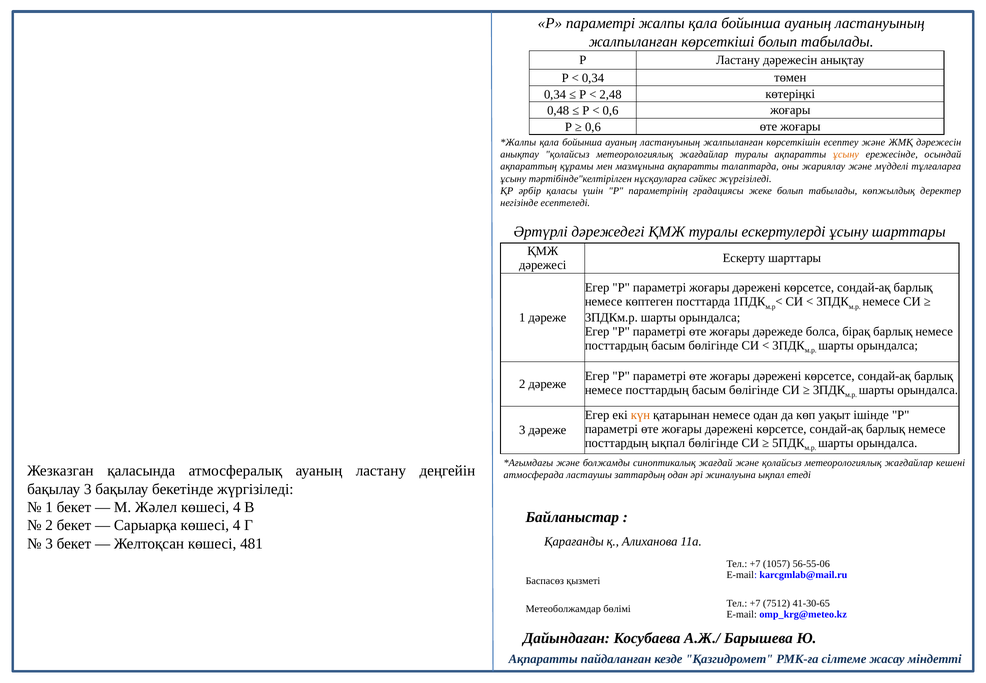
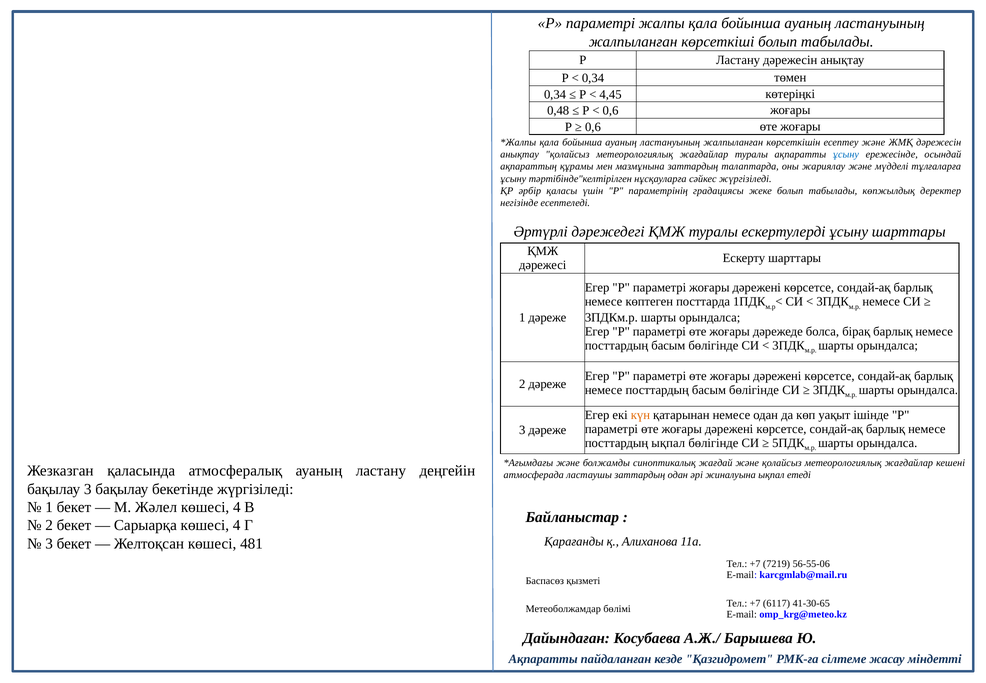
2,48: 2,48 -> 4,45
ұсыну at (846, 154) colour: orange -> blue
мазмұнына ақпаратты: ақпаратты -> заттардың
1057: 1057 -> 7219
7512: 7512 -> 6117
